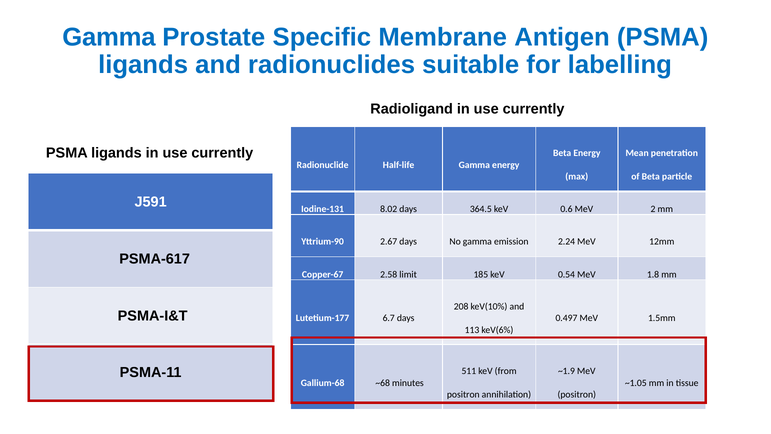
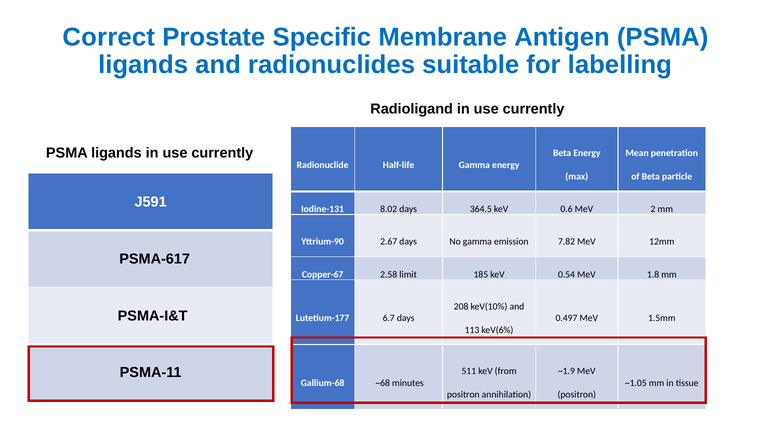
Gamma at (109, 37): Gamma -> Correct
2.24: 2.24 -> 7.82
